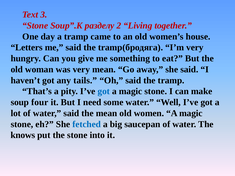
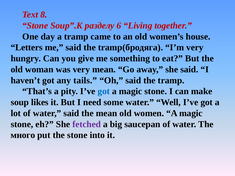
3: 3 -> 8
2: 2 -> 6
four: four -> likes
fetched colour: blue -> purple
knows: knows -> много
